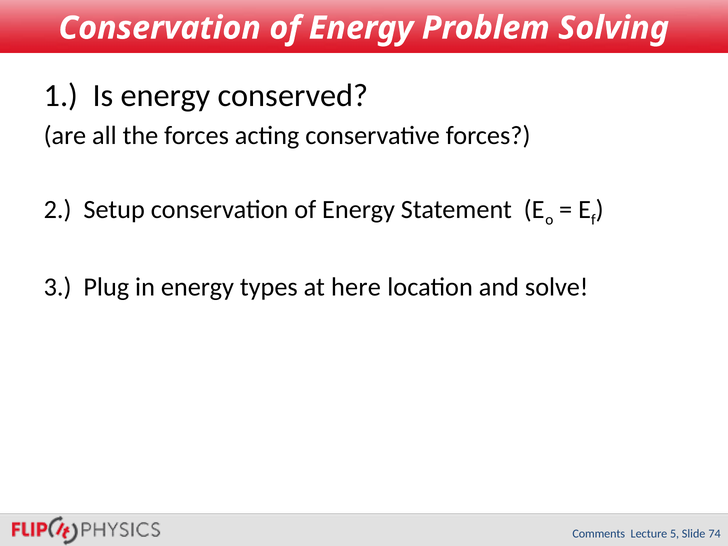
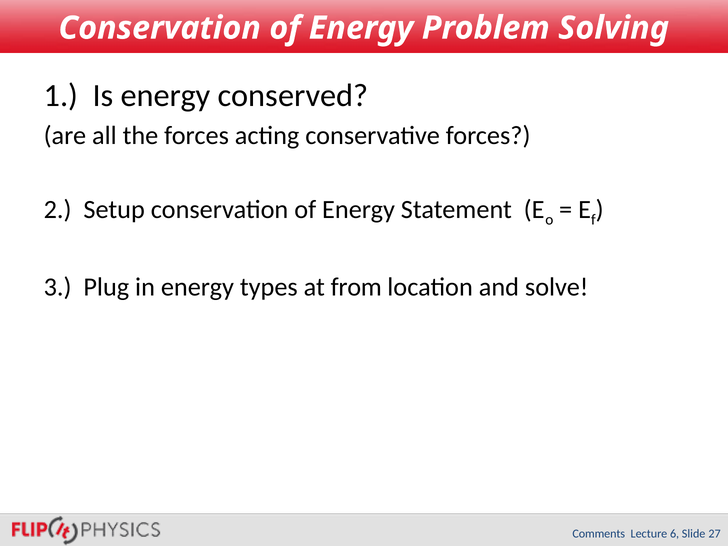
here: here -> from
5: 5 -> 6
74: 74 -> 27
